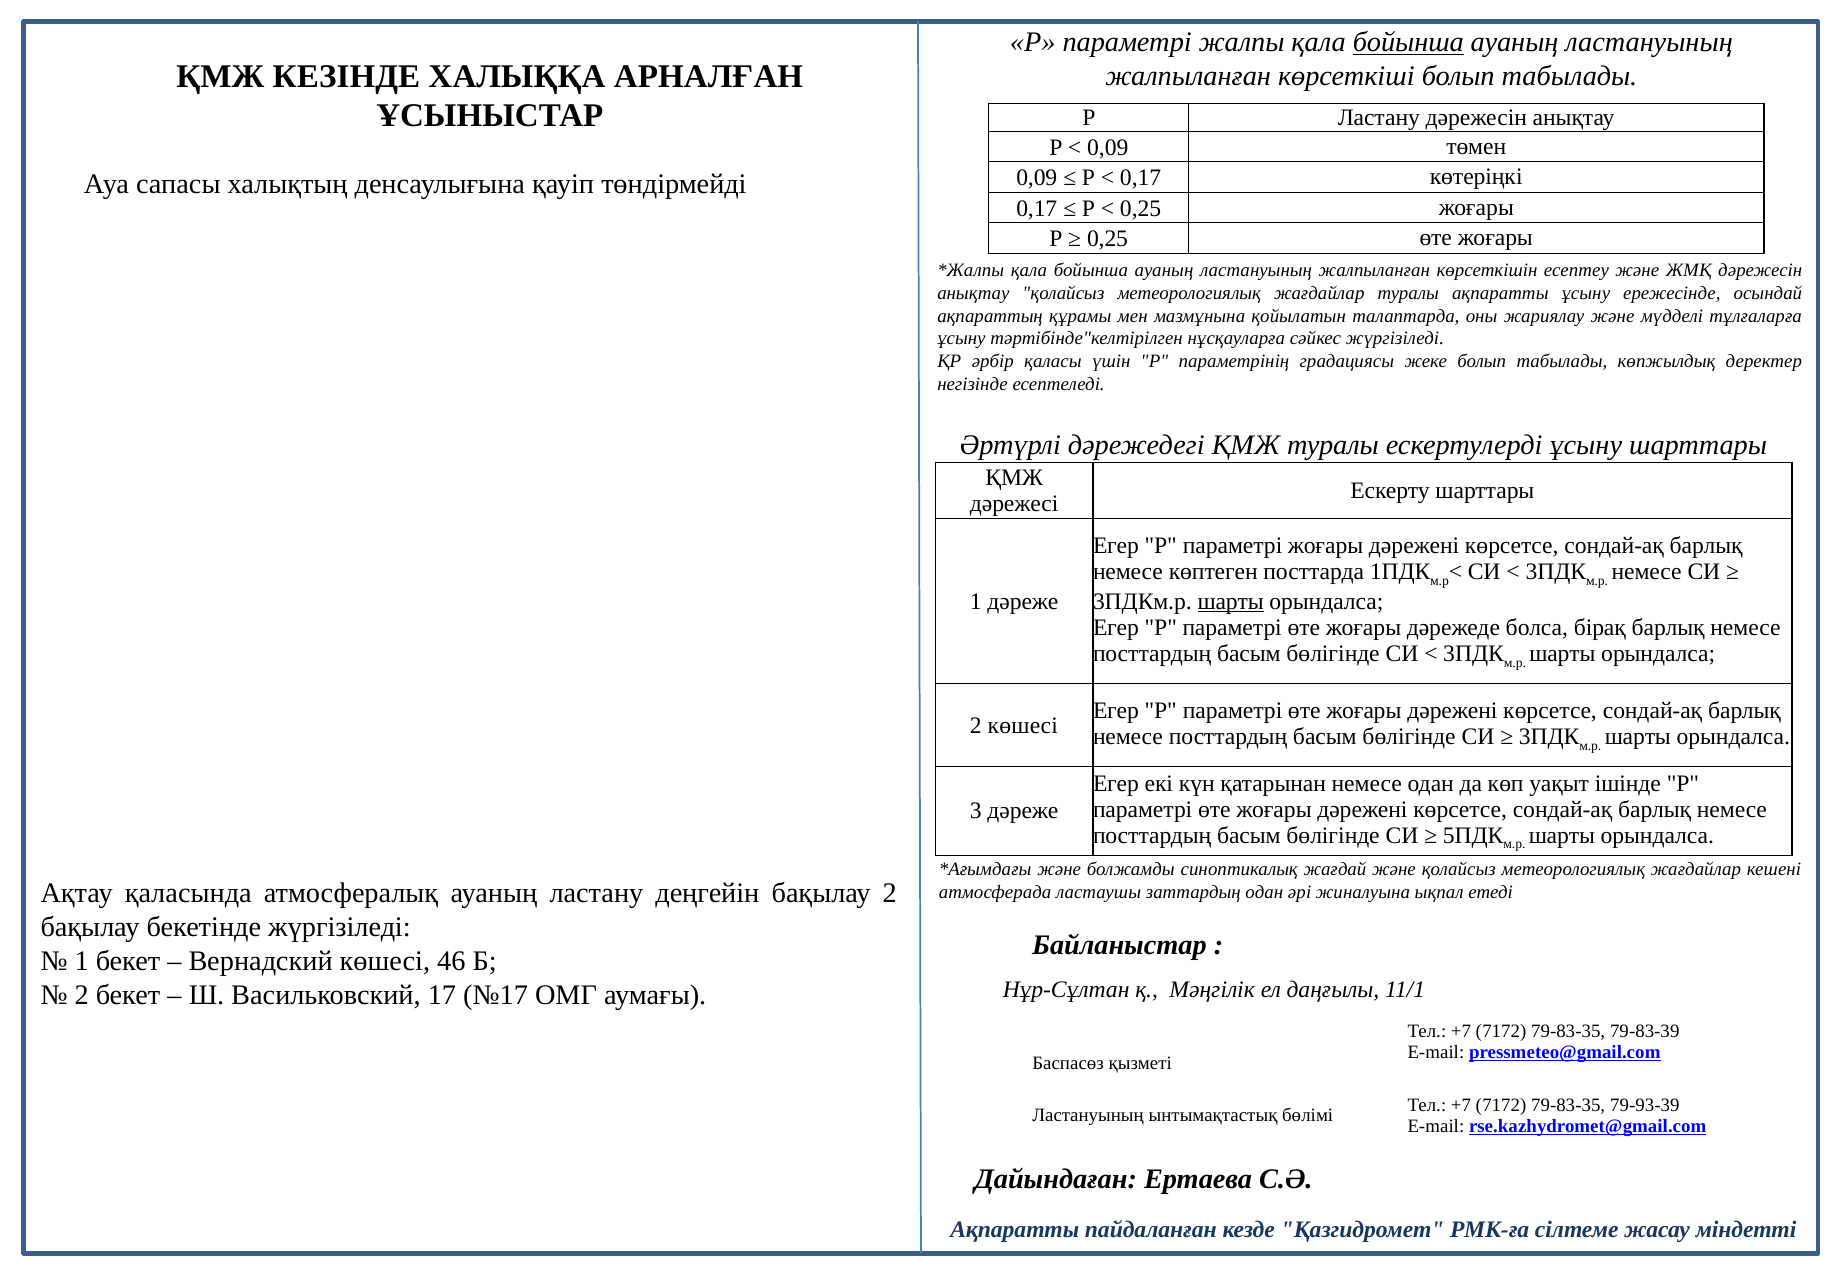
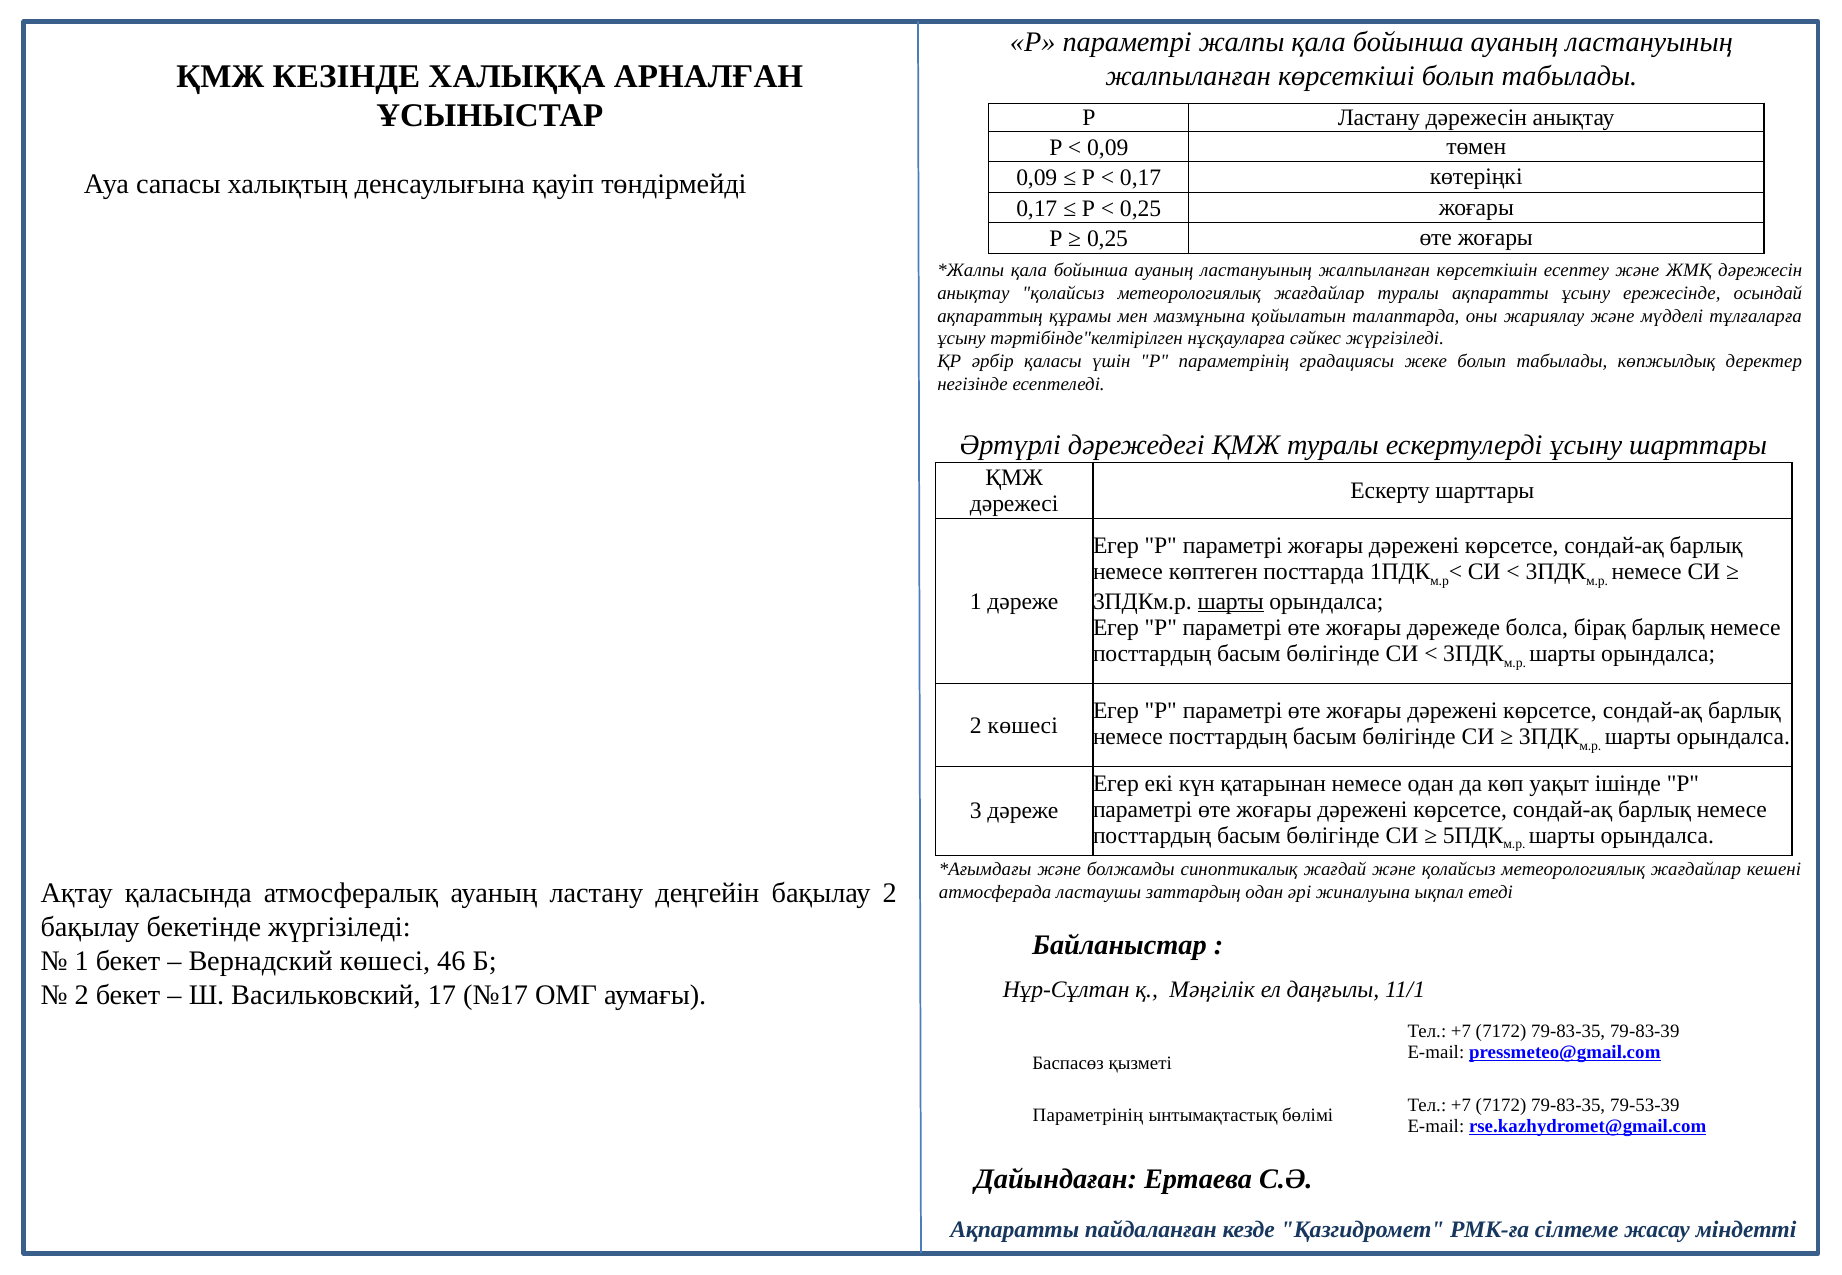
бойынша at (1408, 42) underline: present -> none
79-93-39: 79-93-39 -> 79-53-39
Ластануының at (1088, 1116): Ластануының -> Параметрінің
